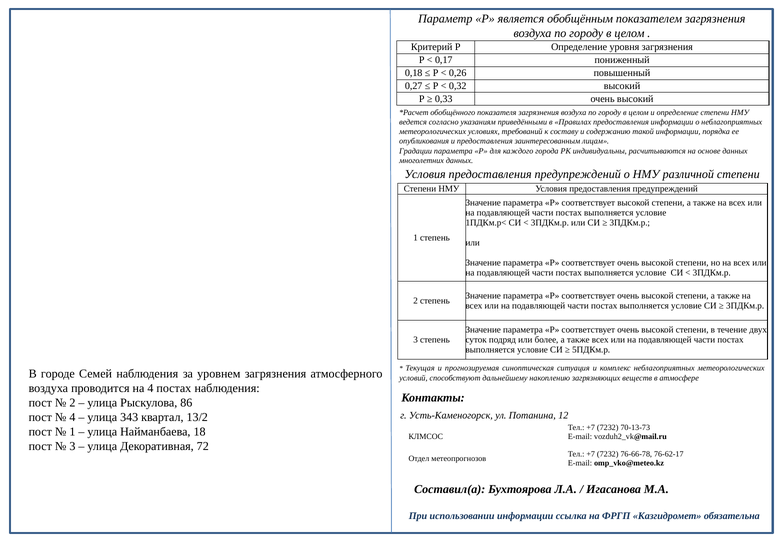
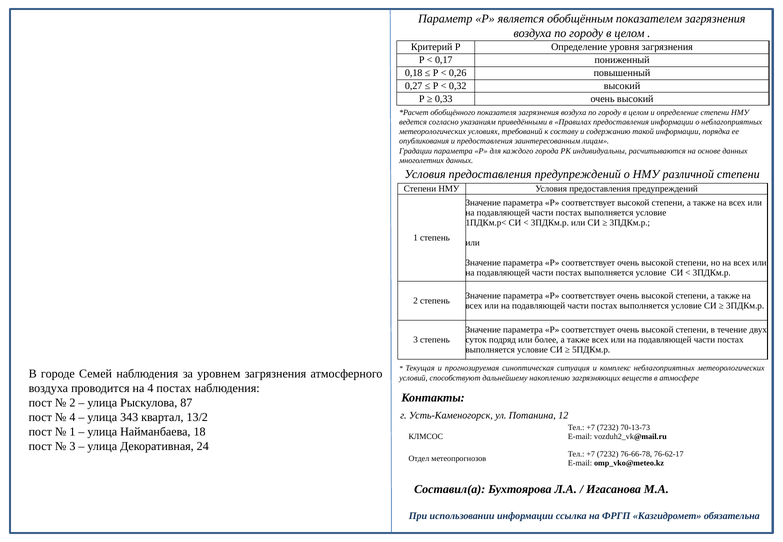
86: 86 -> 87
72: 72 -> 24
